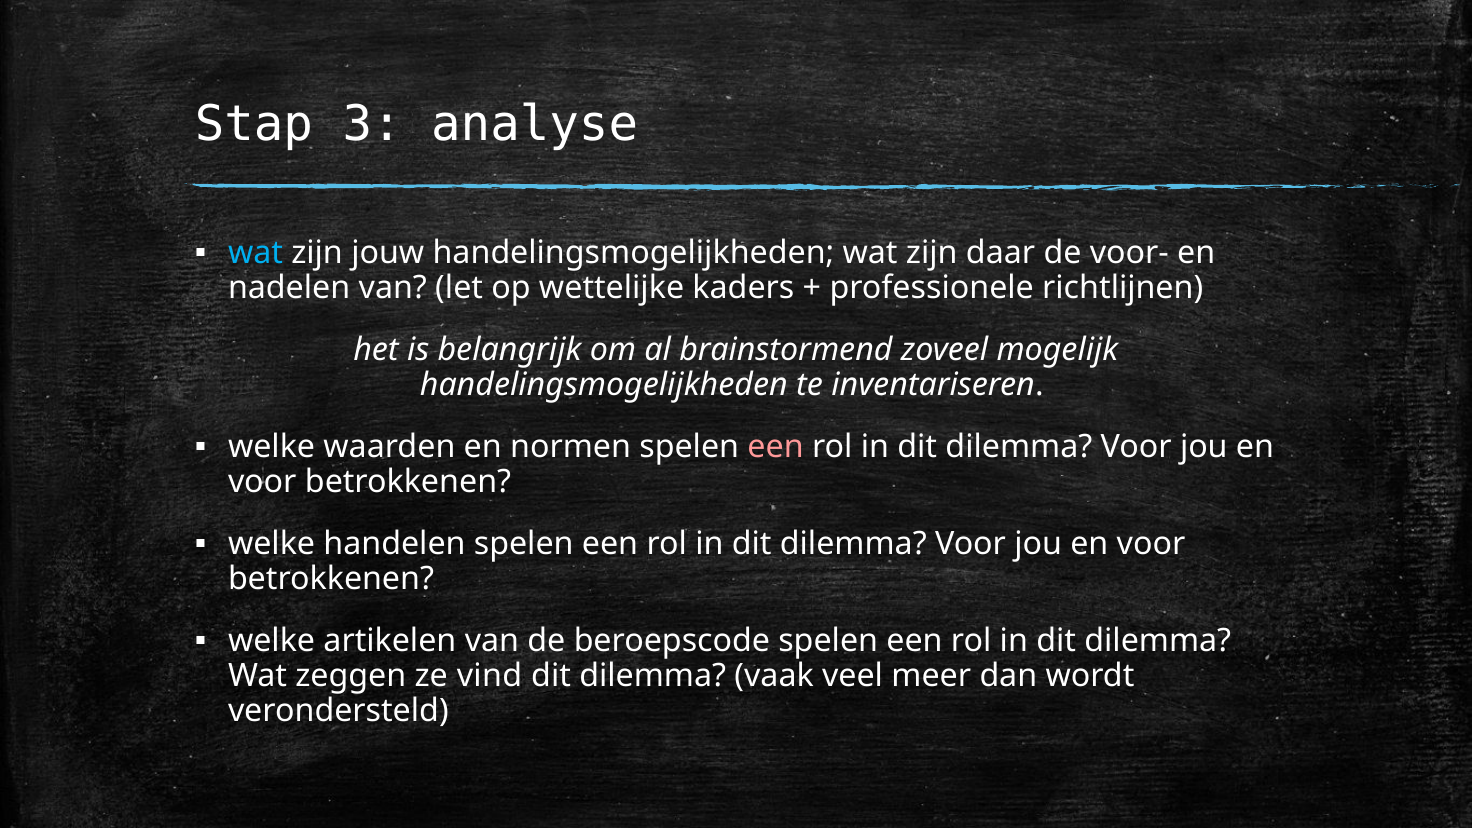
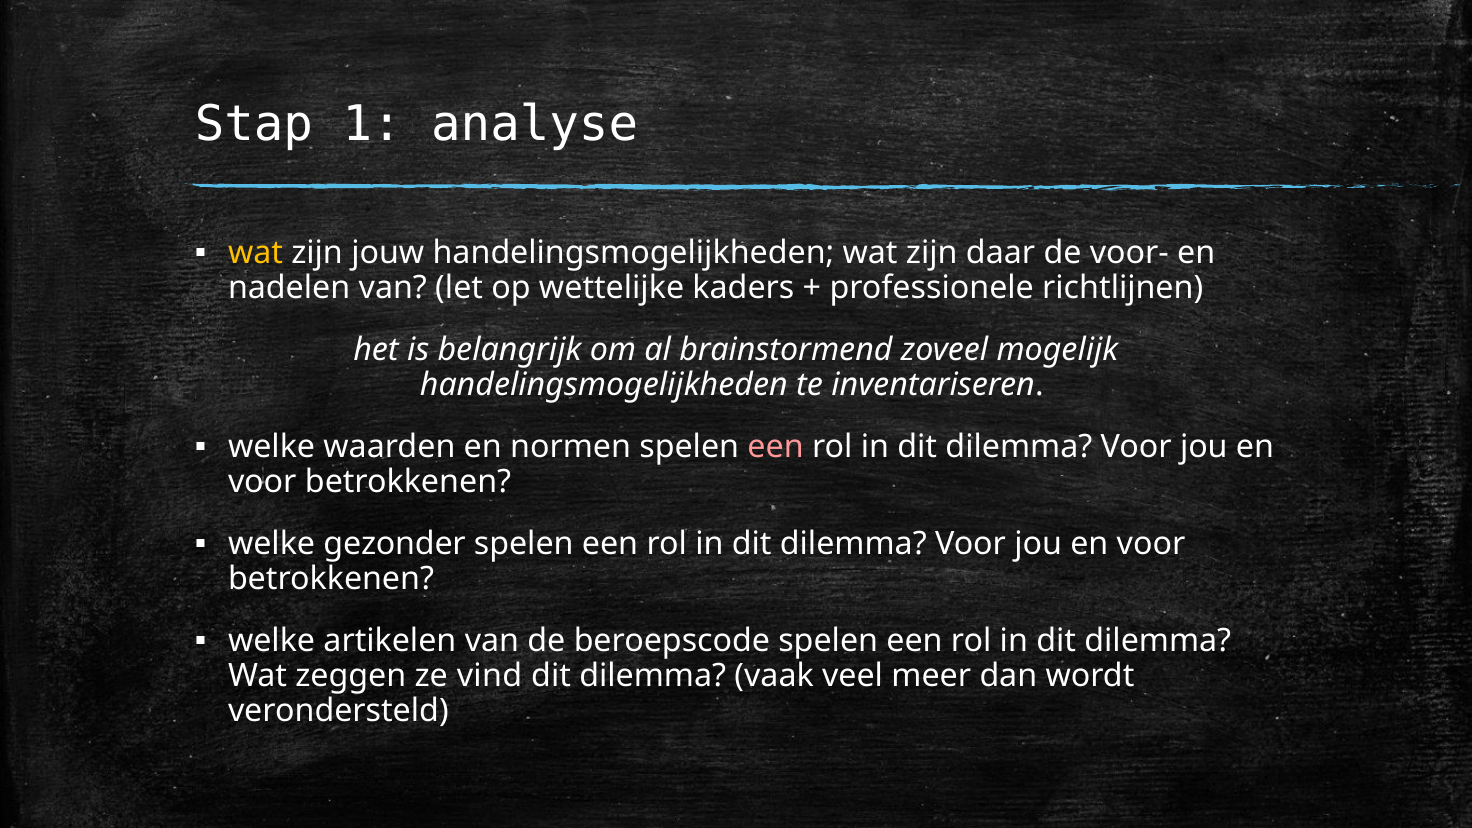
3: 3 -> 1
wat at (255, 253) colour: light blue -> yellow
handelen: handelen -> gezonder
